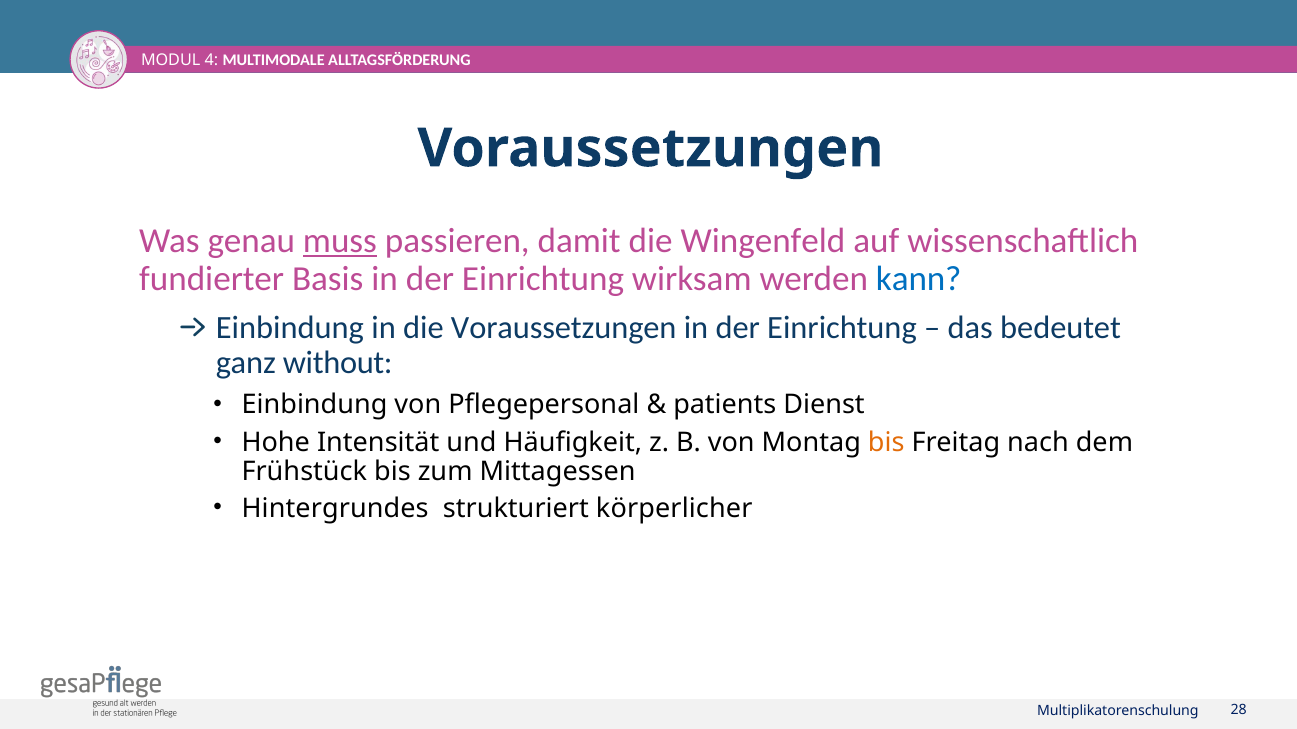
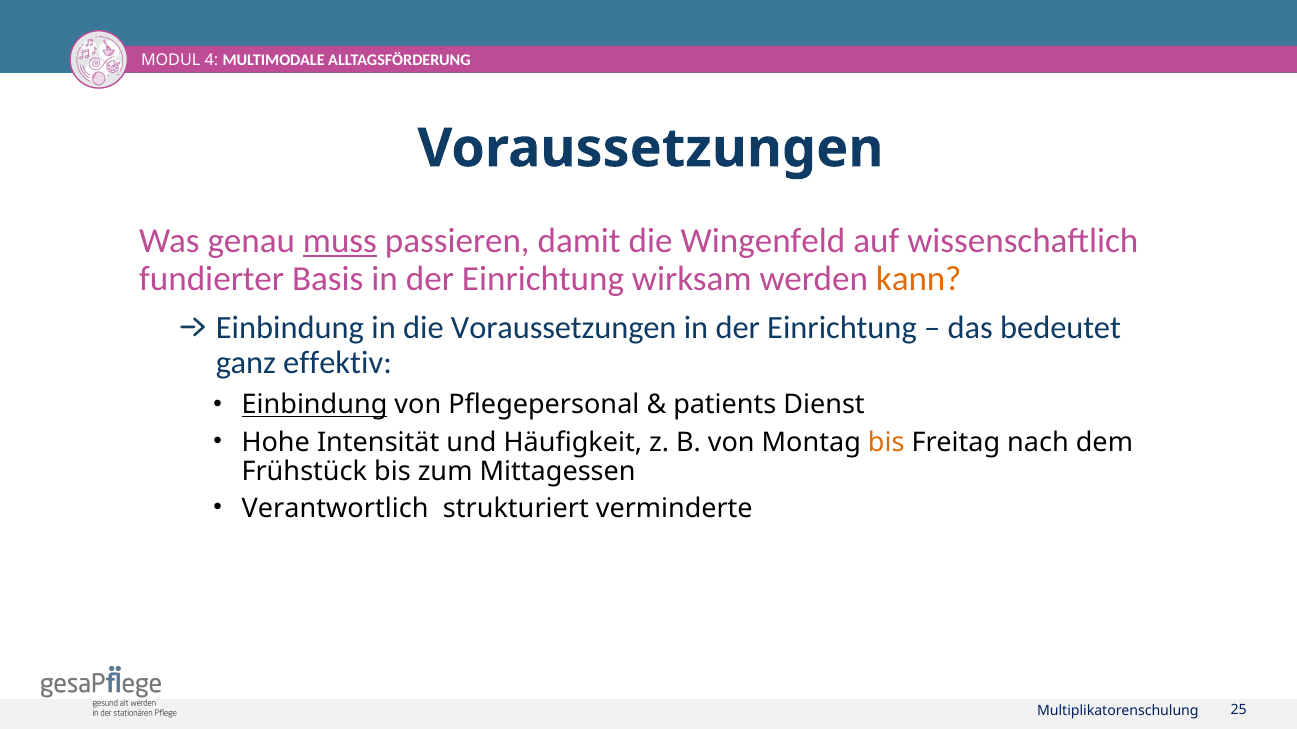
kann colour: blue -> orange
without: without -> effektiv
Einbindung at (315, 405) underline: none -> present
Hintergrundes: Hintergrundes -> Verantwortlich
körperlicher: körperlicher -> verminderte
28: 28 -> 25
